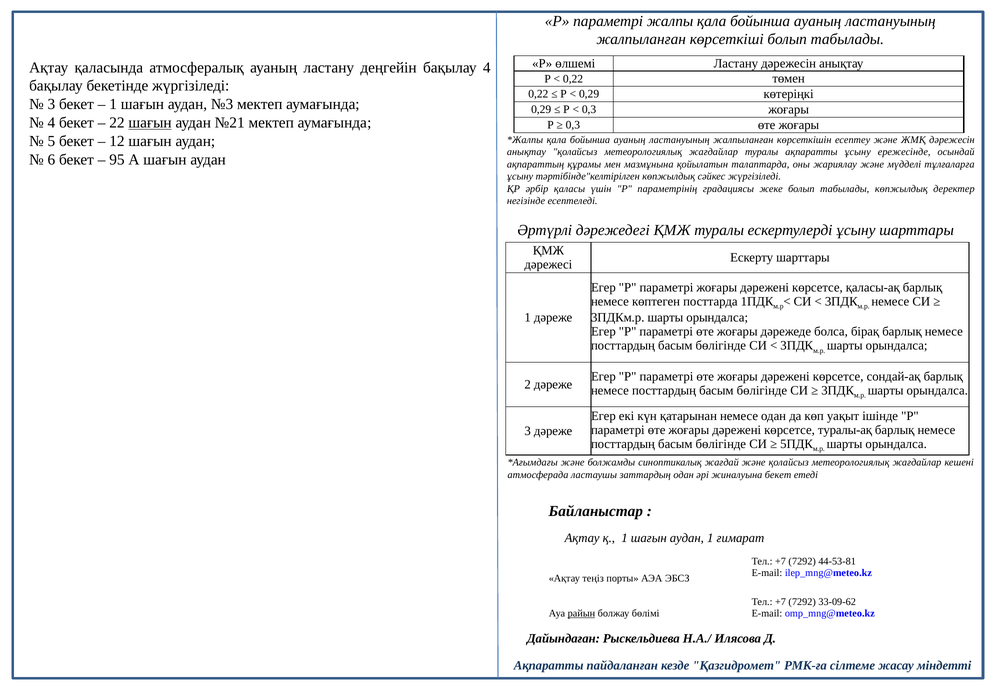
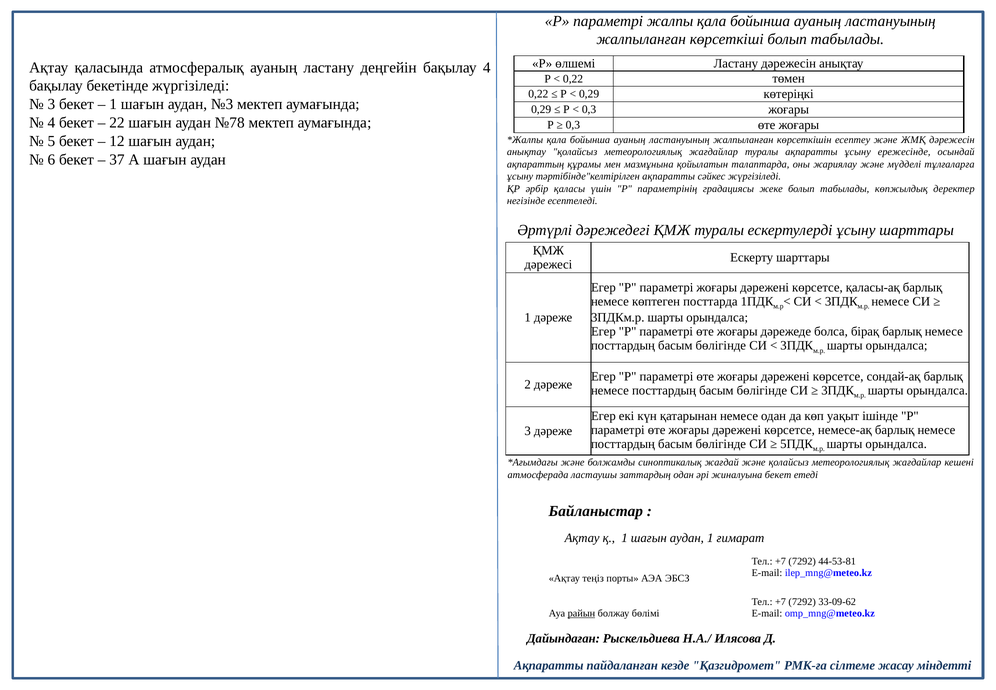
шағын at (150, 123) underline: present -> none
№21: №21 -> №78
95: 95 -> 37
тәртібінде"келтірілген көпжылдық: көпжылдық -> ақпаратты
туралы-ақ: туралы-ақ -> немесе-ақ
